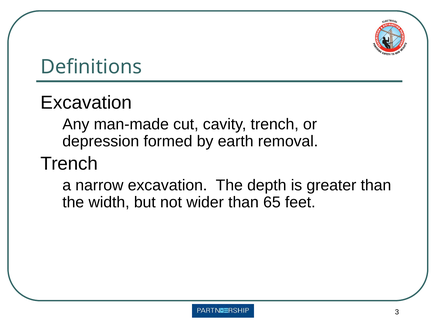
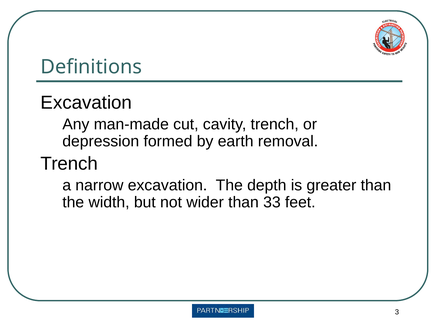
65: 65 -> 33
